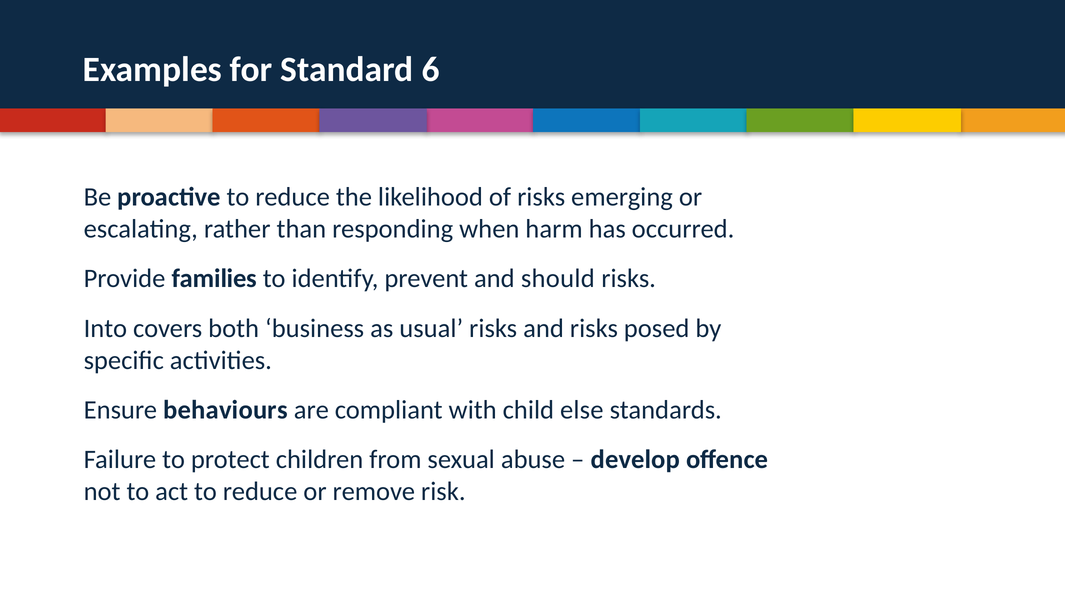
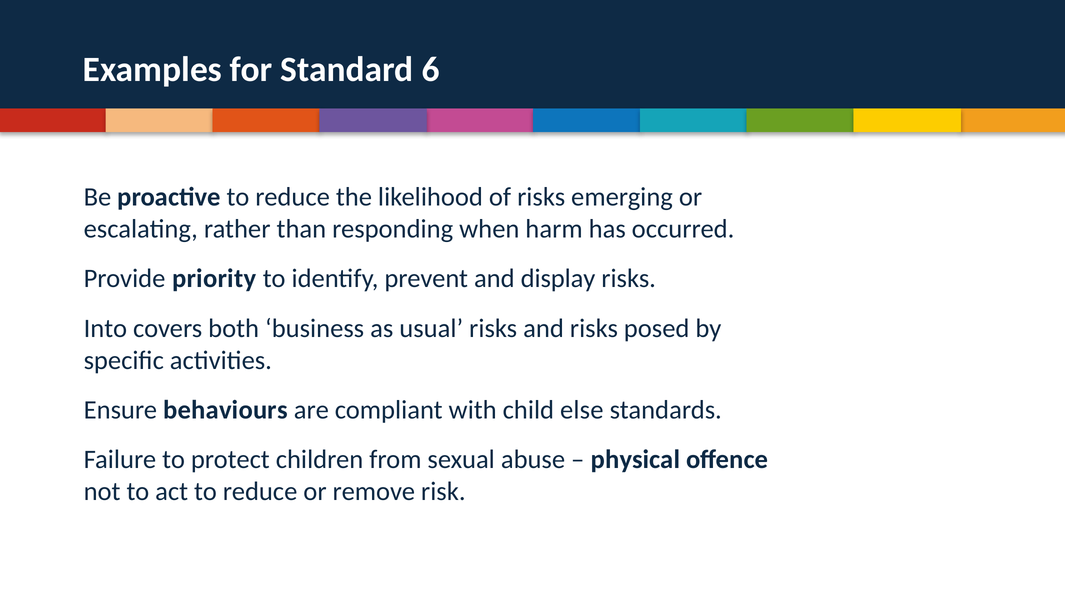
families: families -> priority
should: should -> display
develop: develop -> physical
